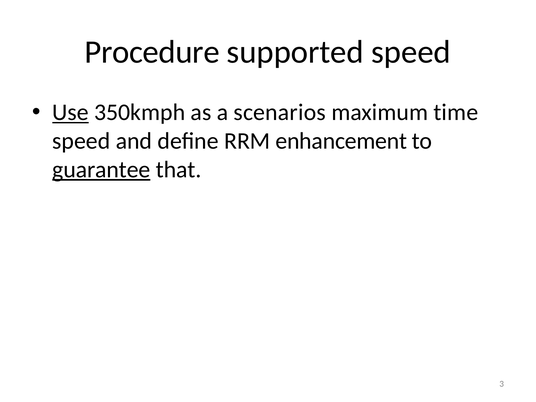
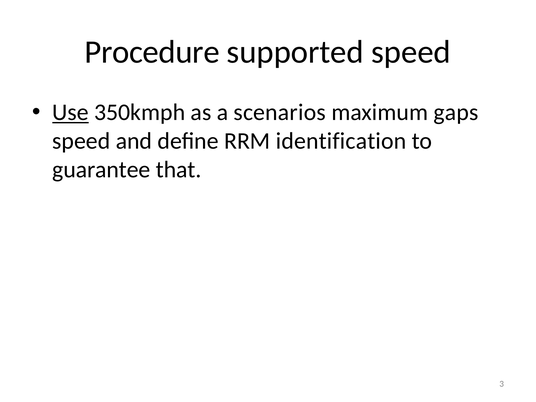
time: time -> gaps
enhancement: enhancement -> identification
guarantee underline: present -> none
